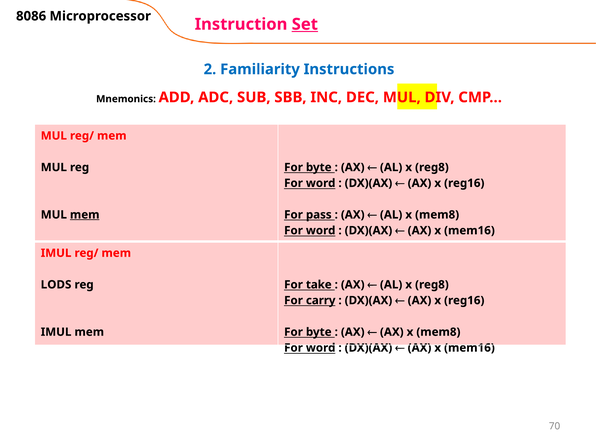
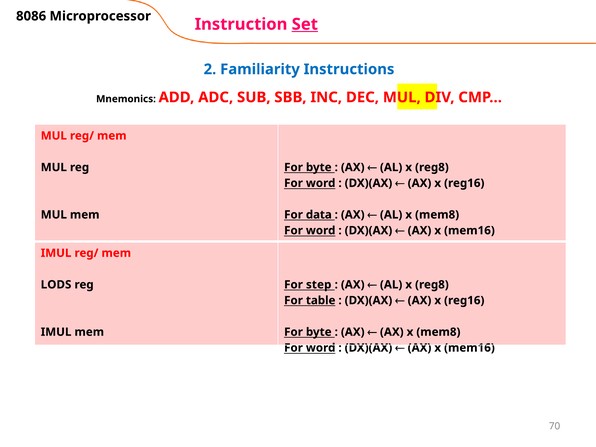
mem at (85, 215) underline: present -> none
pass: pass -> data
take: take -> step
carry: carry -> table
